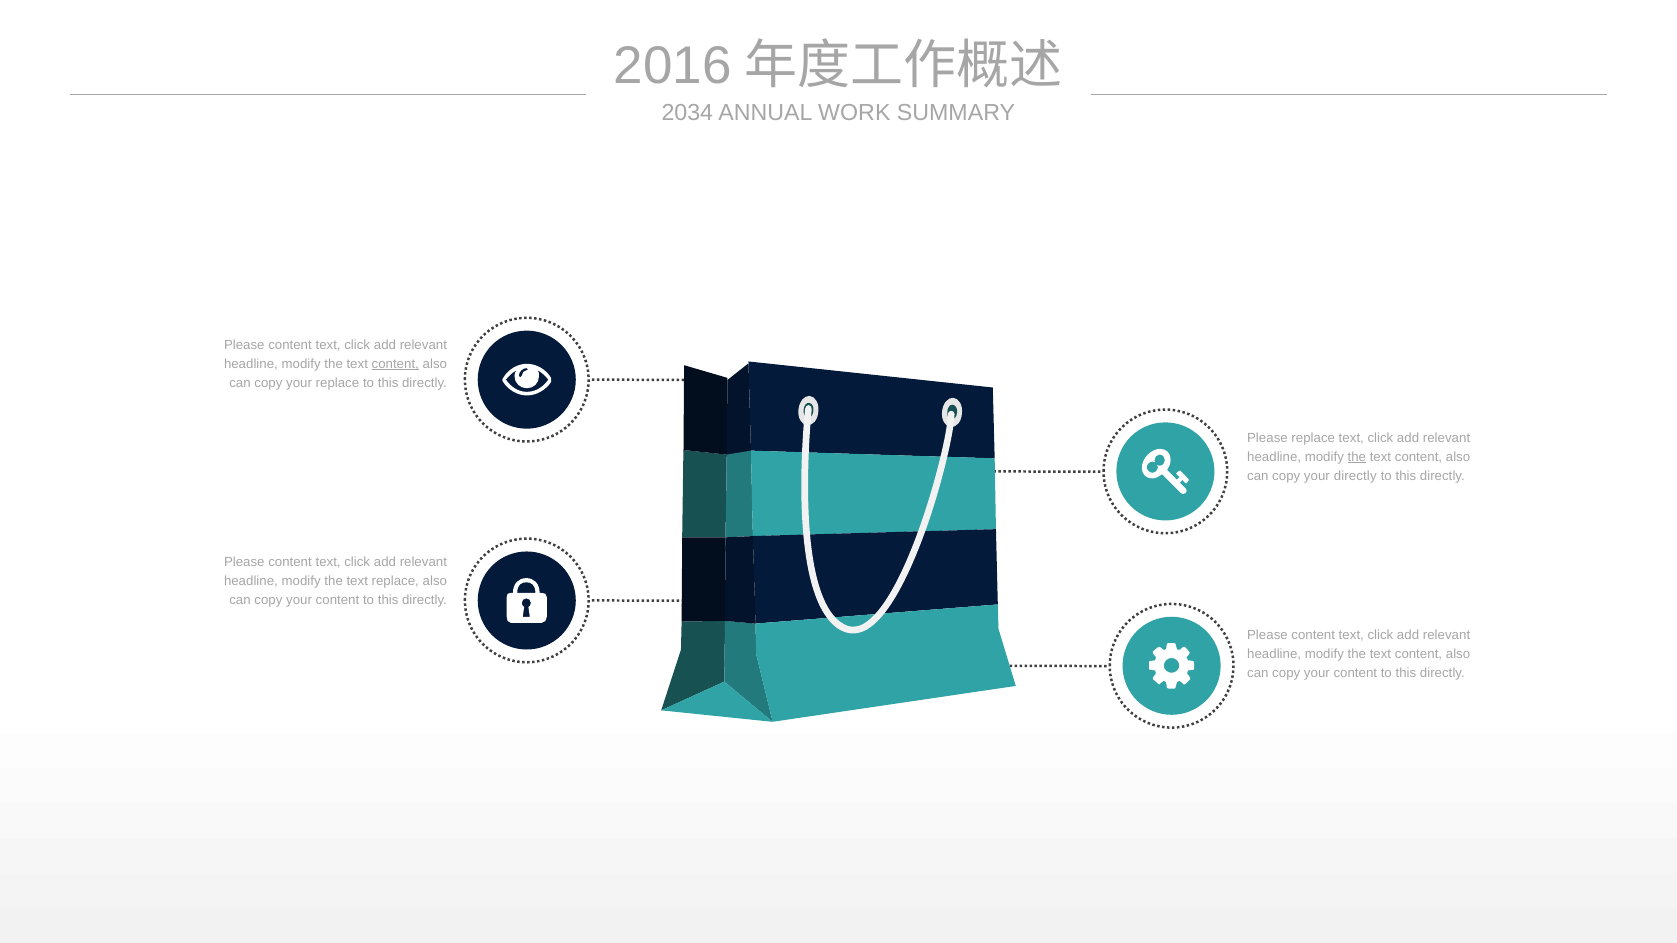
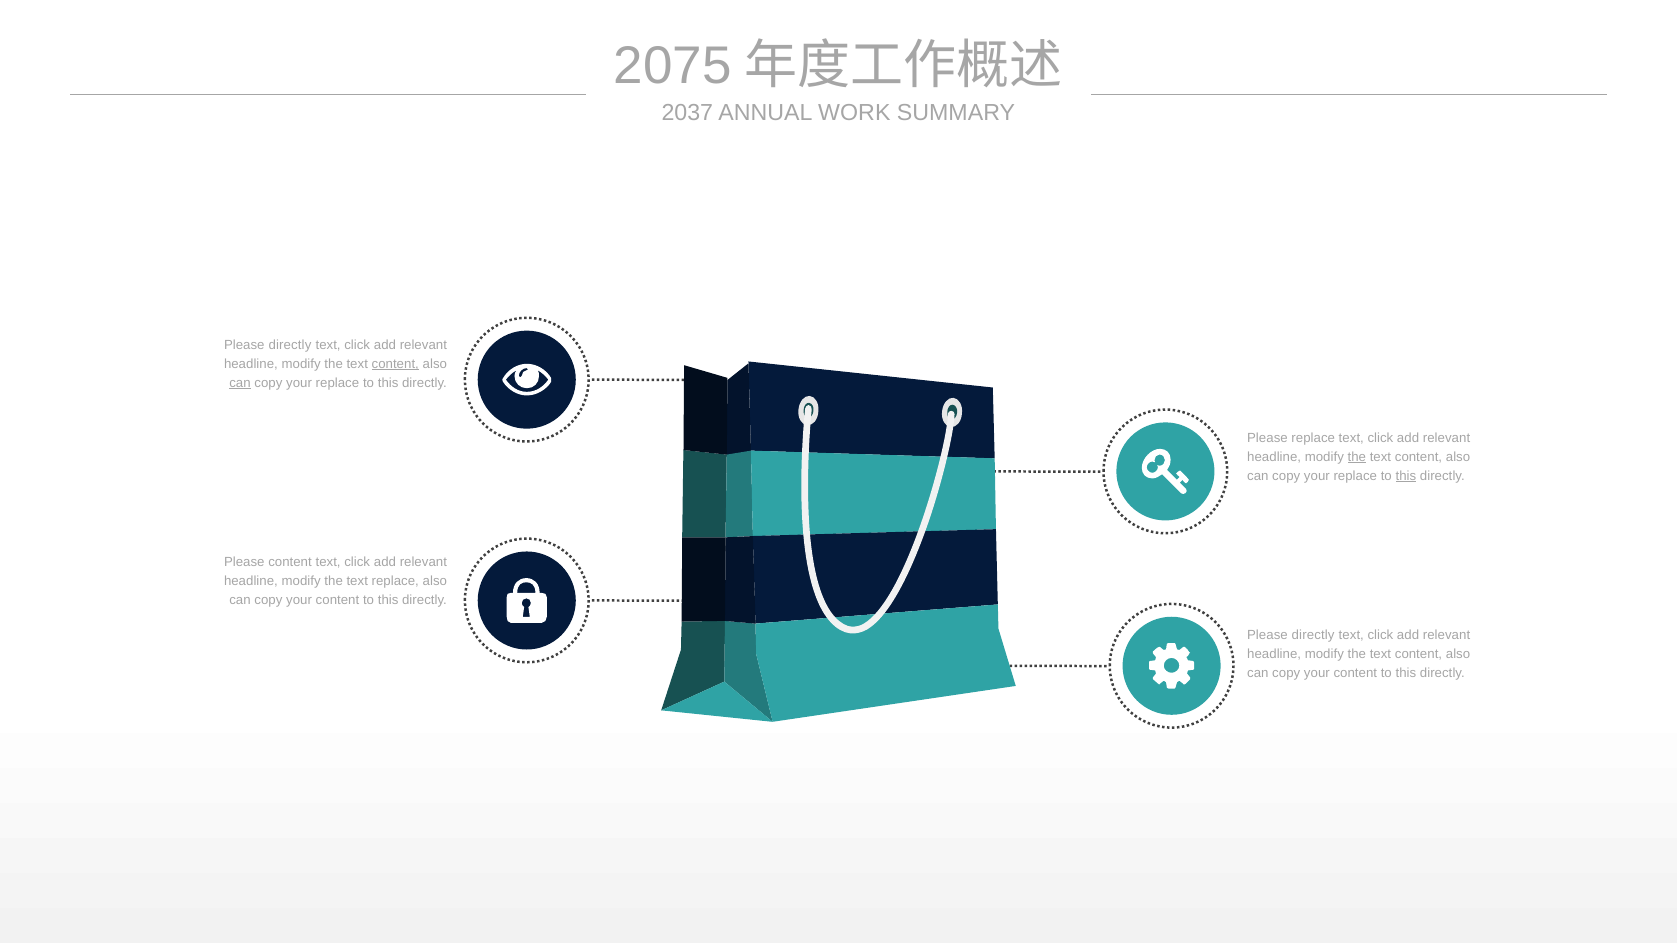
2016: 2016 -> 2075
2034: 2034 -> 2037
content at (290, 345): content -> directly
can at (240, 383) underline: none -> present
directly at (1355, 476): directly -> replace
this at (1406, 476) underline: none -> present
content at (1313, 635): content -> directly
